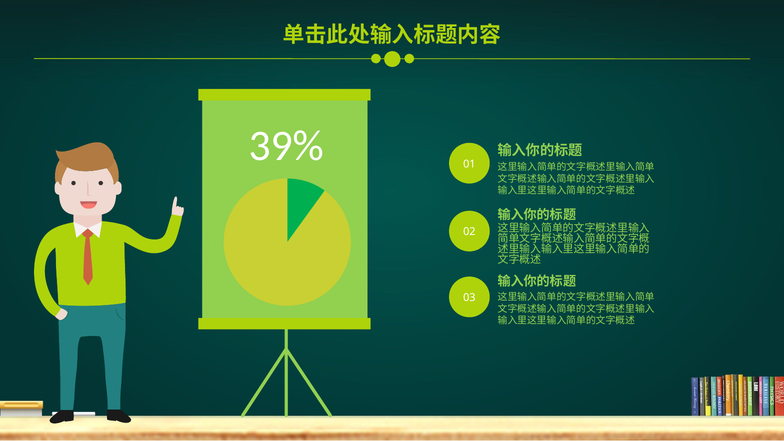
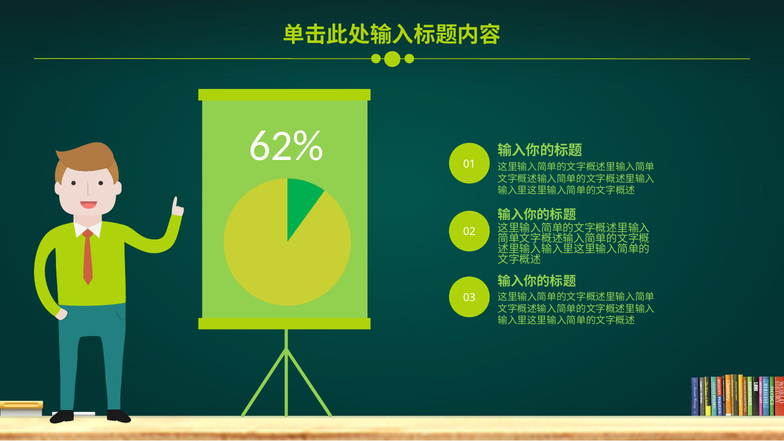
39%: 39% -> 62%
